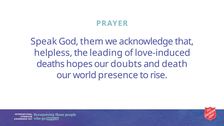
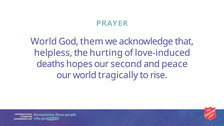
Speak at (44, 42): Speak -> World
leading: leading -> hurting
doubts: doubts -> second
death: death -> peace
presence: presence -> tragically
